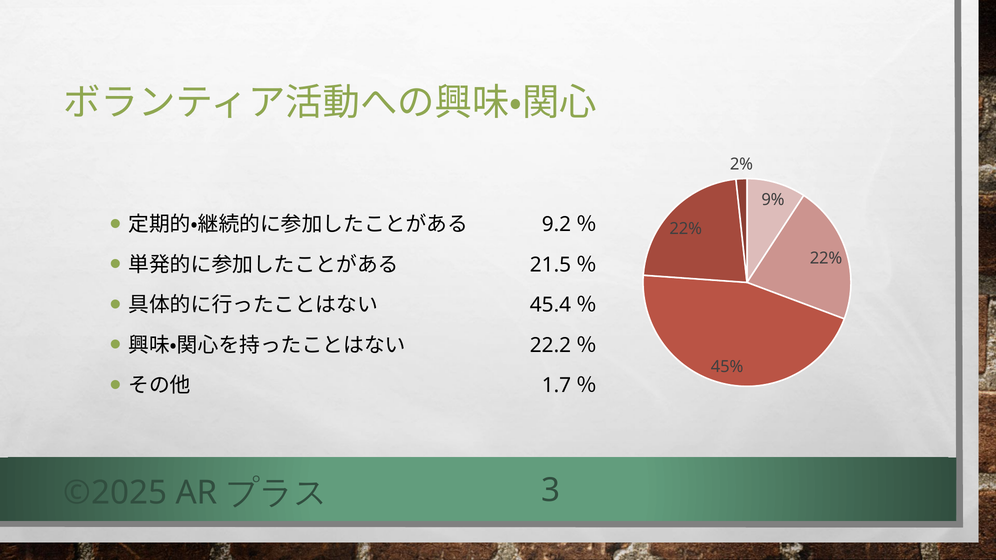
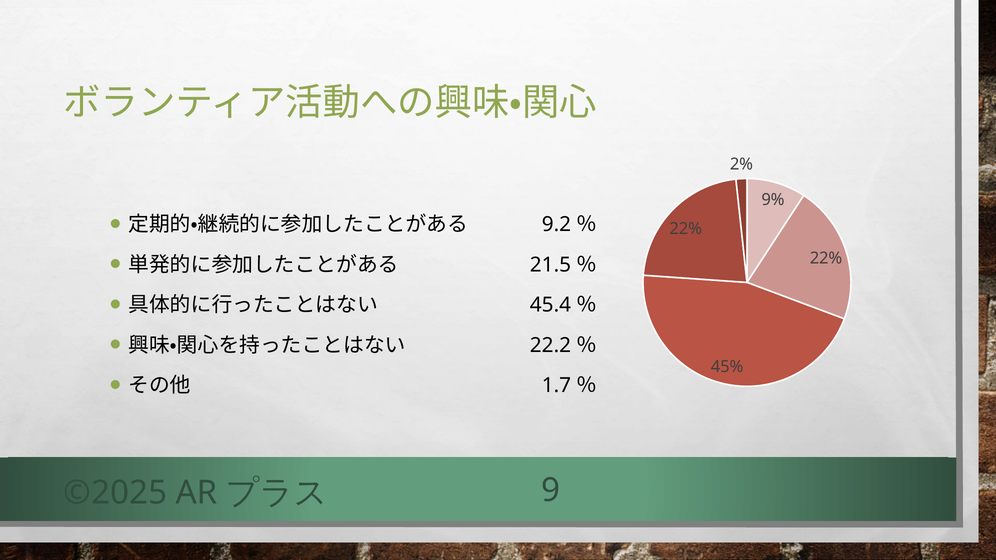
3: 3 -> 9
